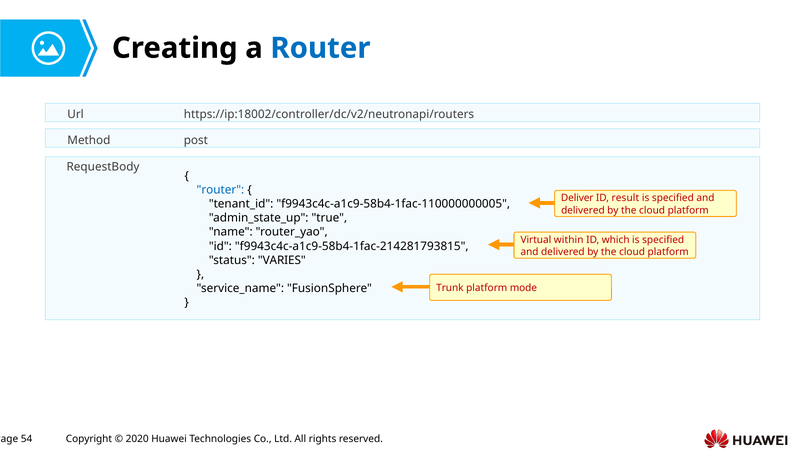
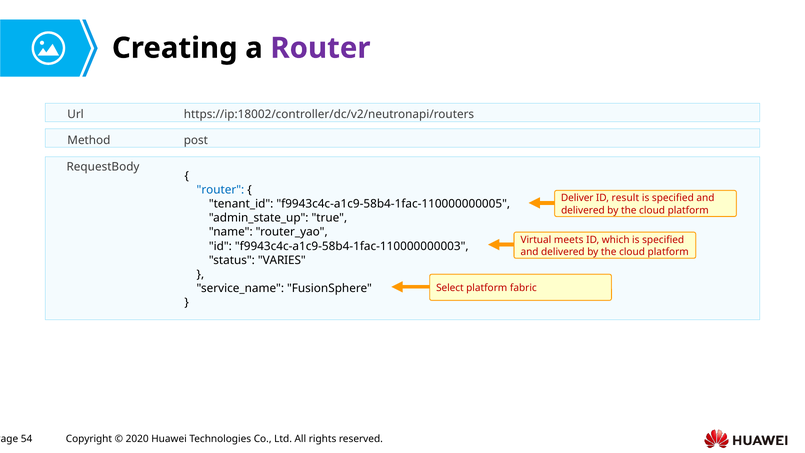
Router at (320, 48) colour: blue -> purple
within: within -> meets
f9943c4c-a1c9-58b4-1fac-214281793815: f9943c4c-a1c9-58b4-1fac-214281793815 -> f9943c4c-a1c9-58b4-1fac-110000000003
Trunk: Trunk -> Select
mode: mode -> fabric
